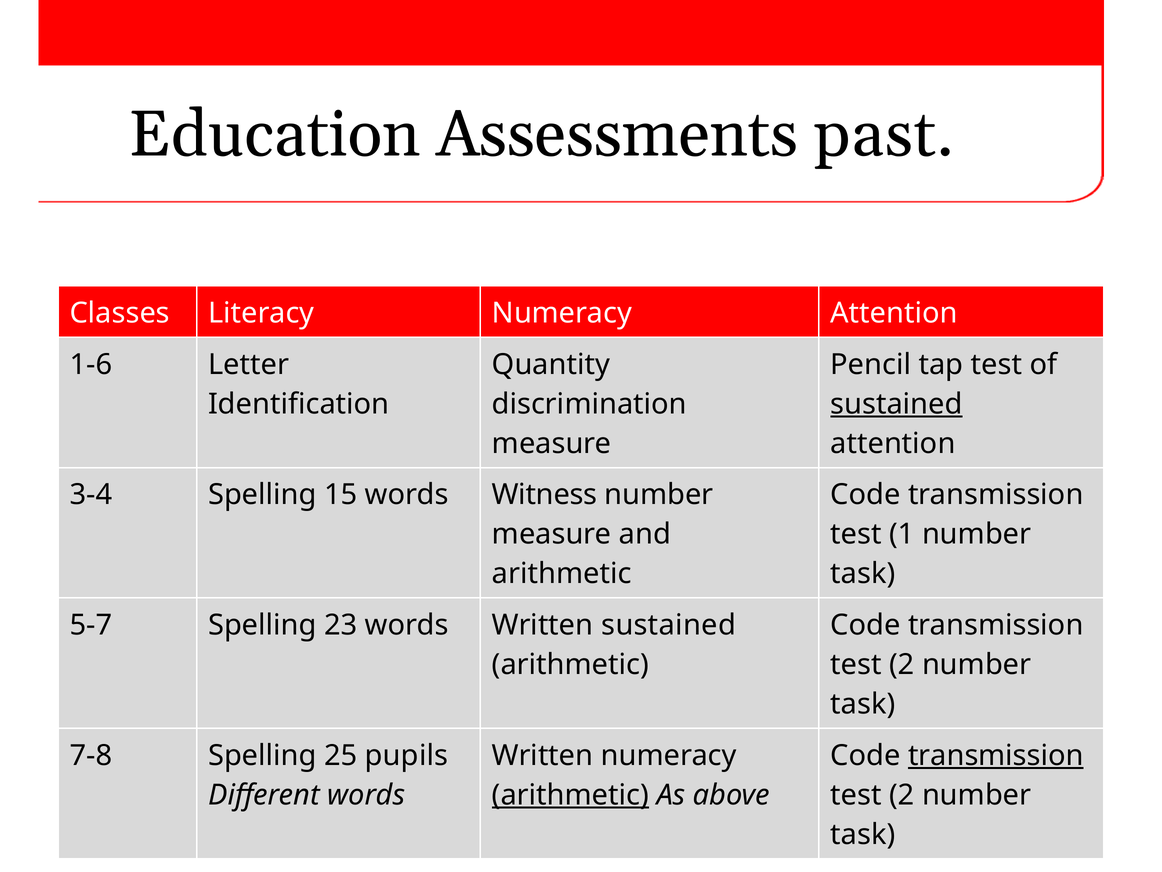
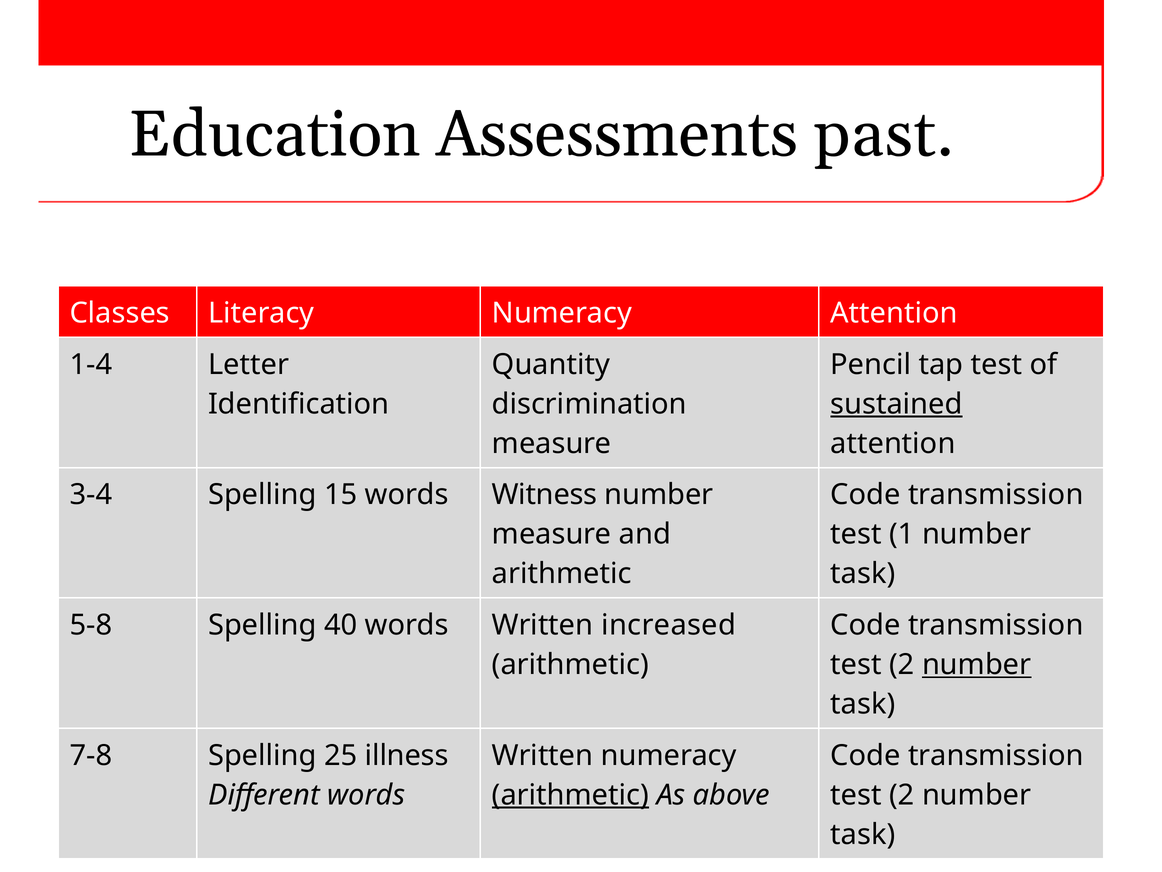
1-6: 1-6 -> 1-4
5-7: 5-7 -> 5-8
23: 23 -> 40
Written sustained: sustained -> increased
number at (977, 664) underline: none -> present
pupils: pupils -> illness
transmission at (996, 755) underline: present -> none
